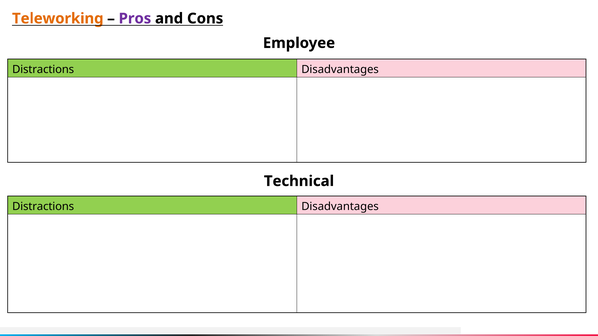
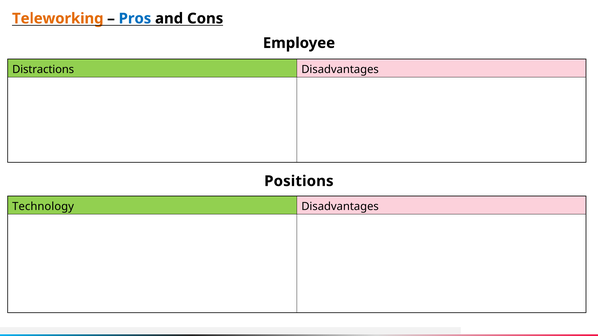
Pros colour: purple -> blue
Technical: Technical -> Positions
Distractions at (43, 207): Distractions -> Technology
